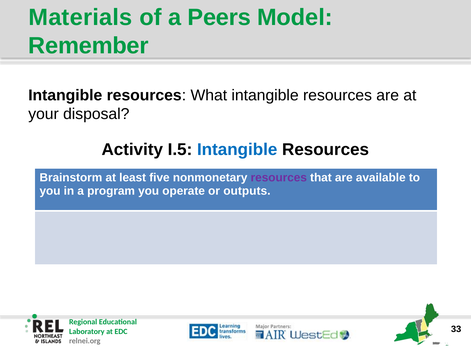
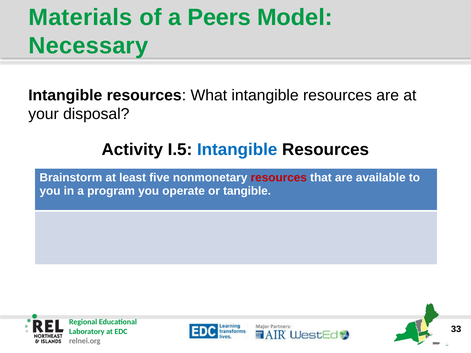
Remember: Remember -> Necessary
resources at (279, 178) colour: purple -> red
outputs: outputs -> tangible
